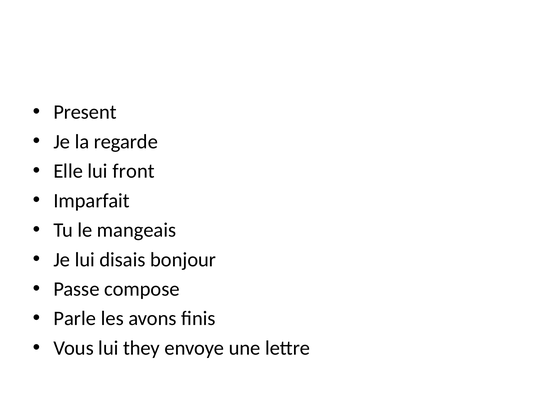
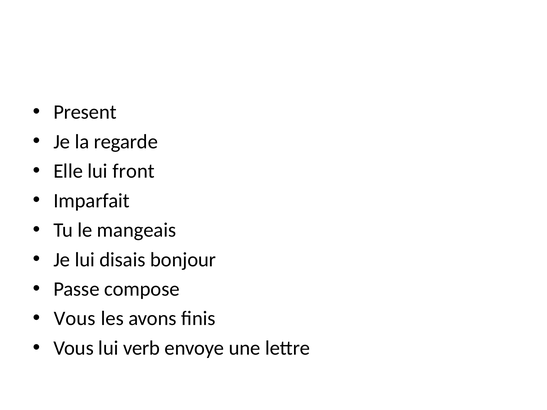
Parle at (75, 319): Parle -> Vous
they: they -> verb
